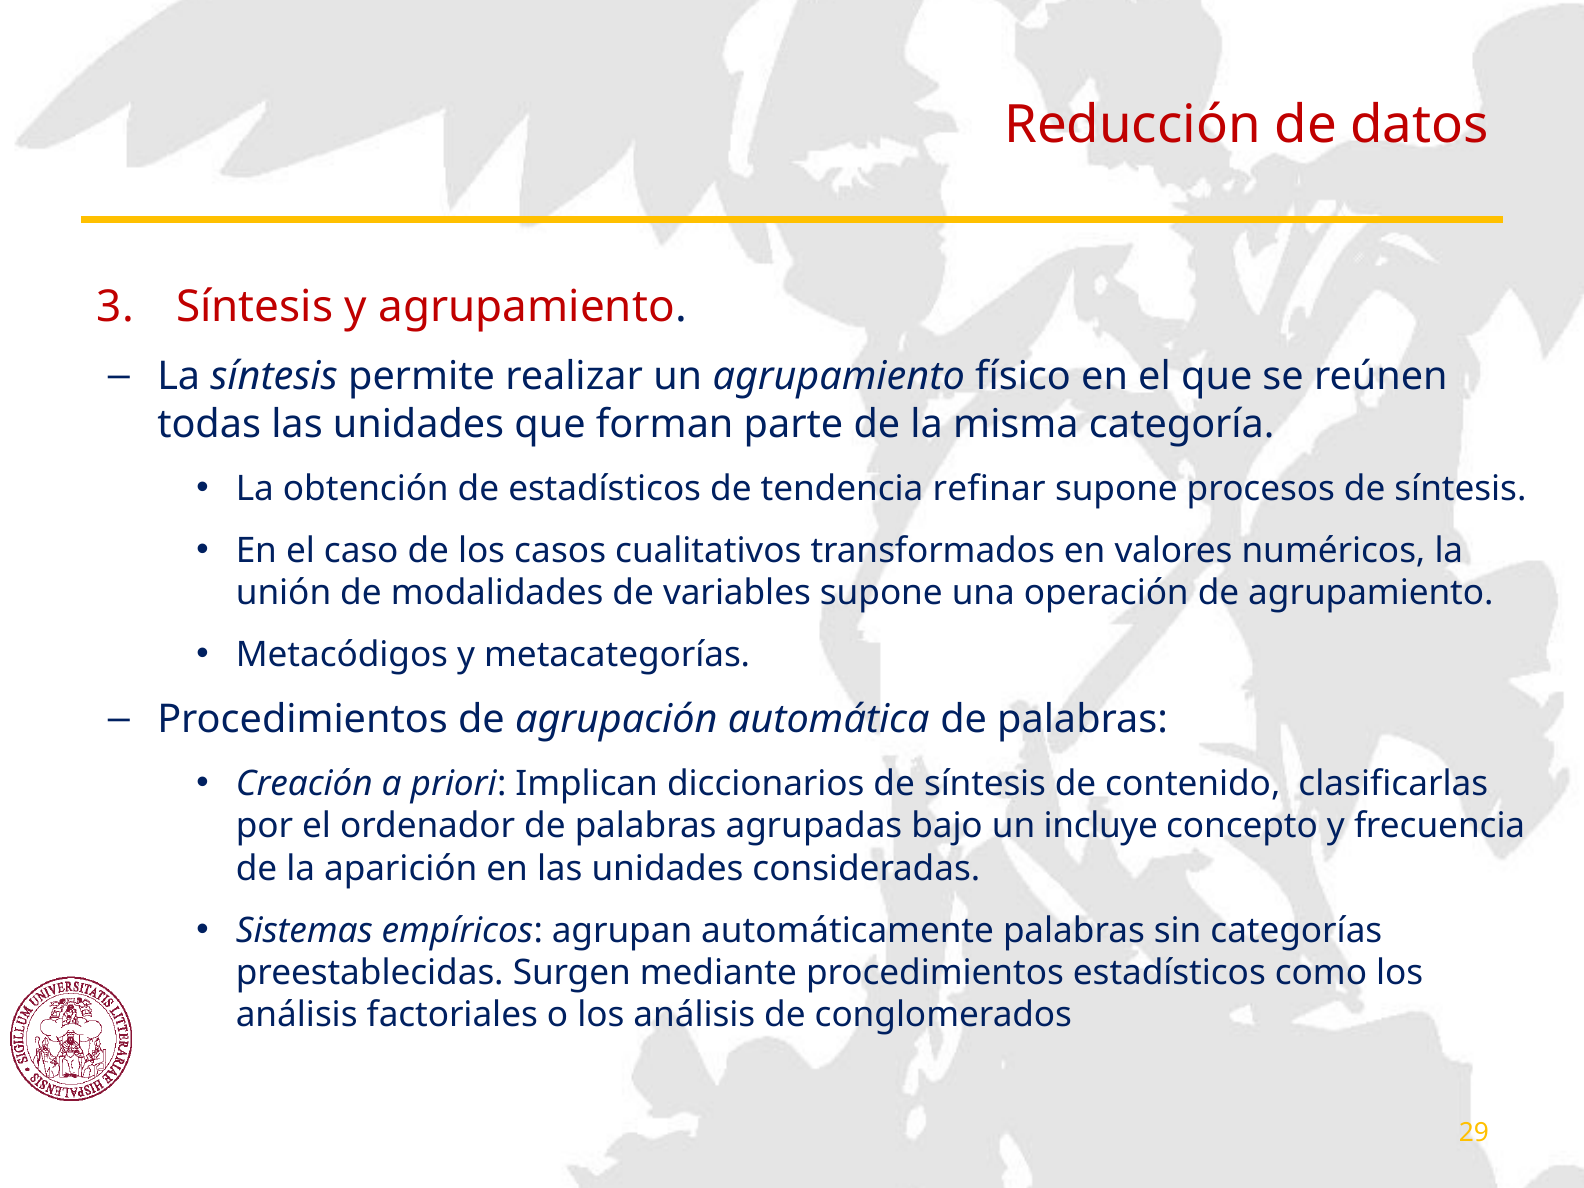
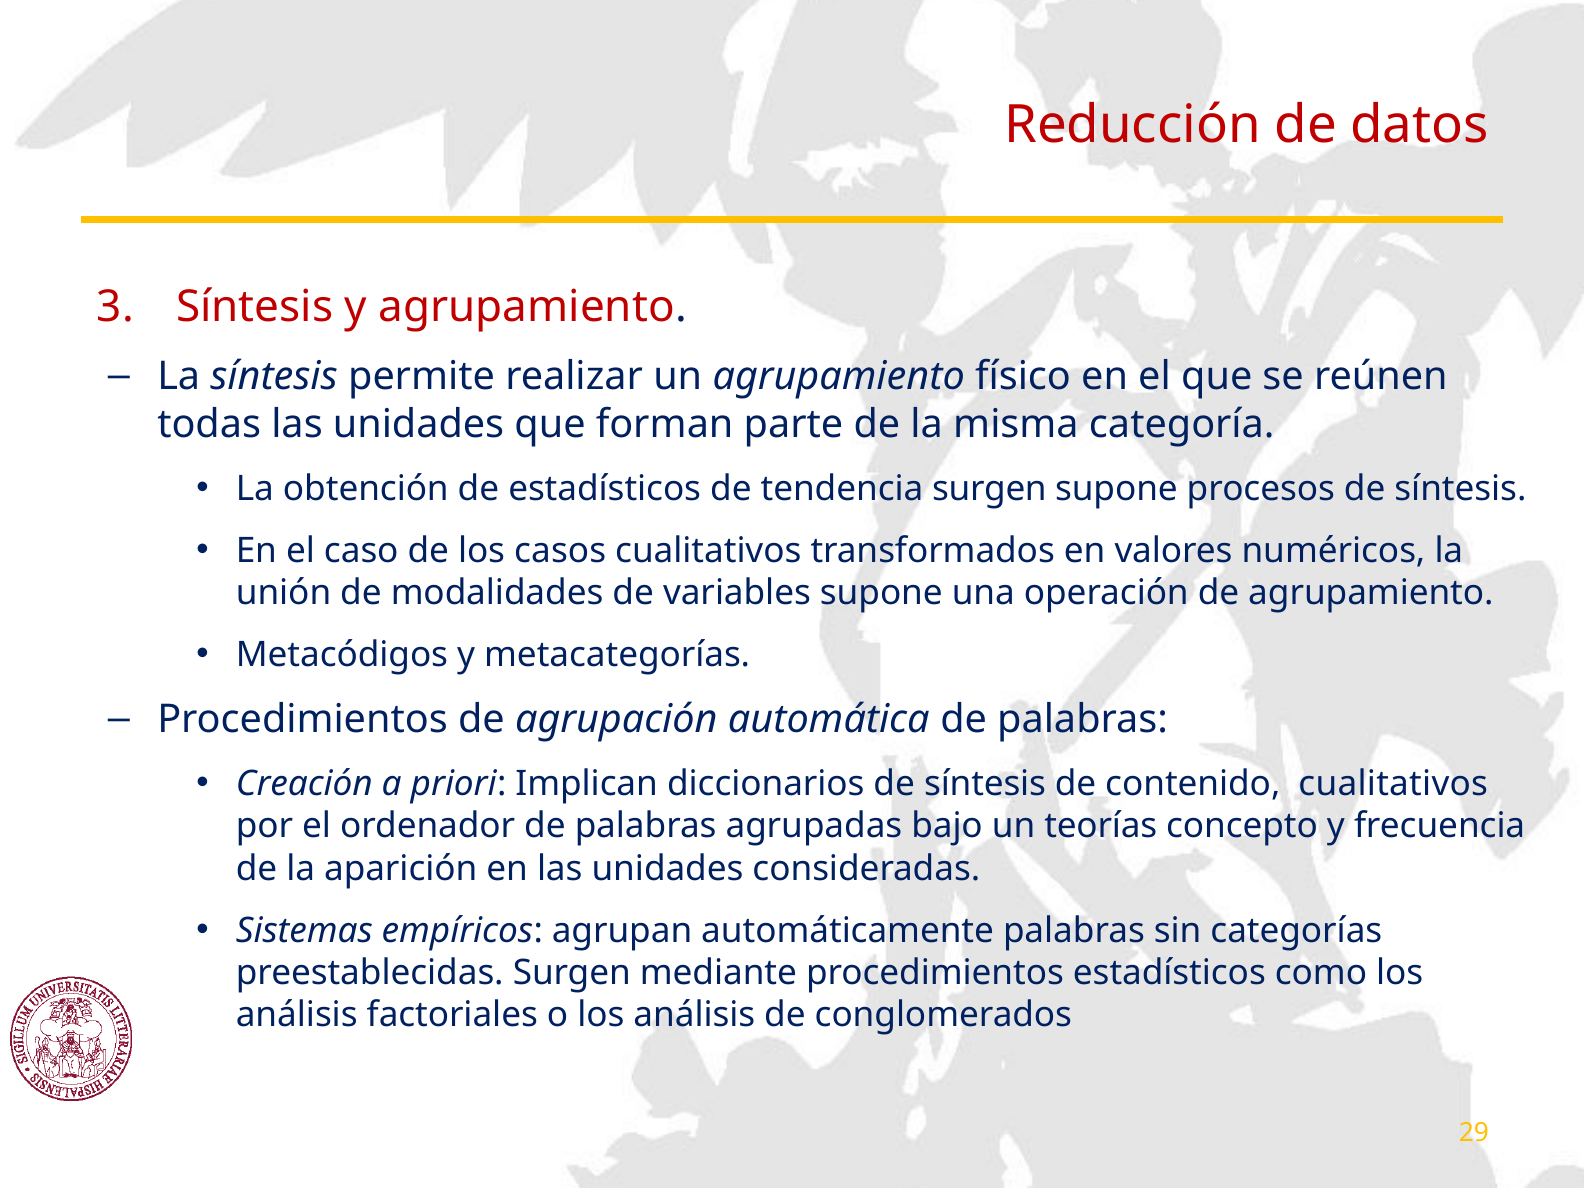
tendencia refinar: refinar -> surgen
contenido clasificarlas: clasificarlas -> cualitativos
incluye: incluye -> teorías
